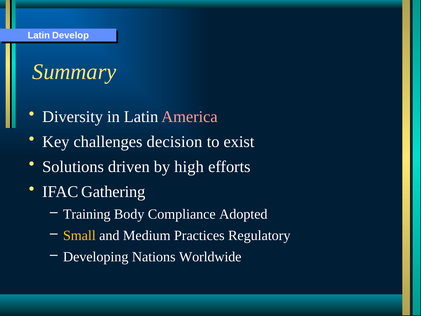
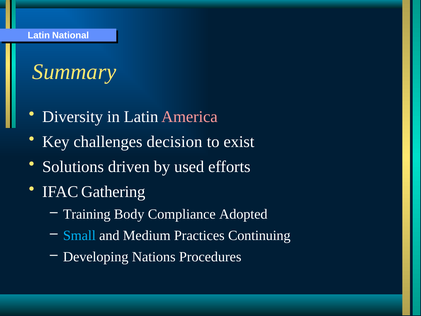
Develop: Develop -> National
high: high -> used
Small colour: yellow -> light blue
Regulatory: Regulatory -> Continuing
Worldwide: Worldwide -> Procedures
